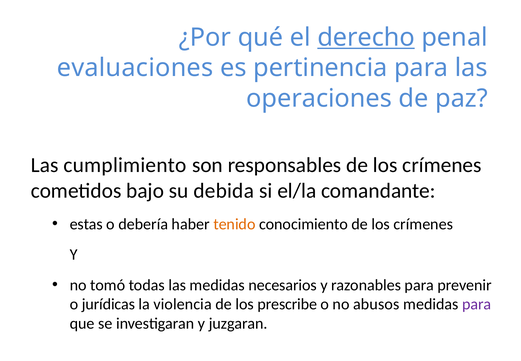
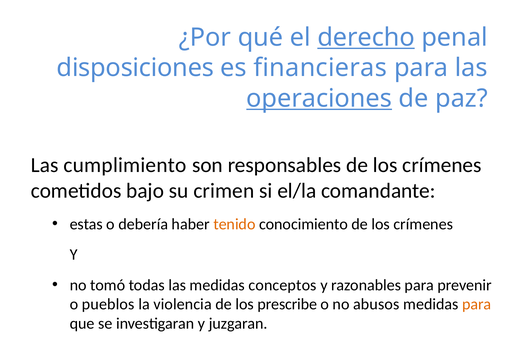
evaluaciones: evaluaciones -> disposiciones
pertinencia: pertinencia -> financieras
operaciones underline: none -> present
debida: debida -> crimen
necesarios: necesarios -> conceptos
jurídicas: jurídicas -> pueblos
para at (477, 304) colour: purple -> orange
